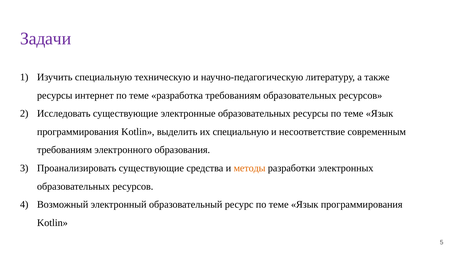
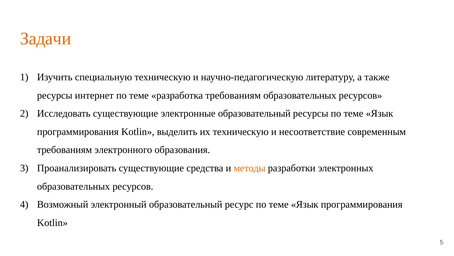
Задачи colour: purple -> orange
электронные образовательных: образовательных -> образовательный
их специальную: специальную -> техническую
